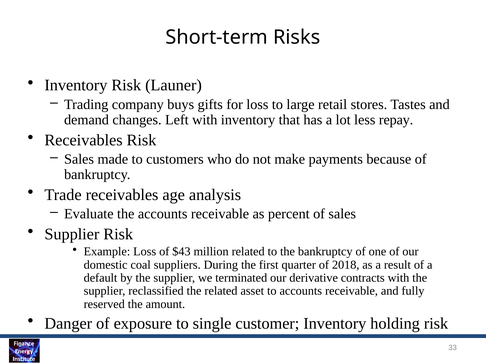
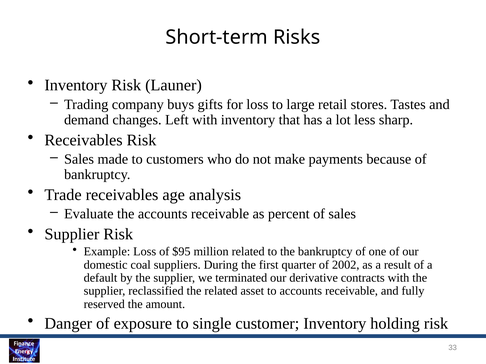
repay: repay -> sharp
$43: $43 -> $95
2018: 2018 -> 2002
